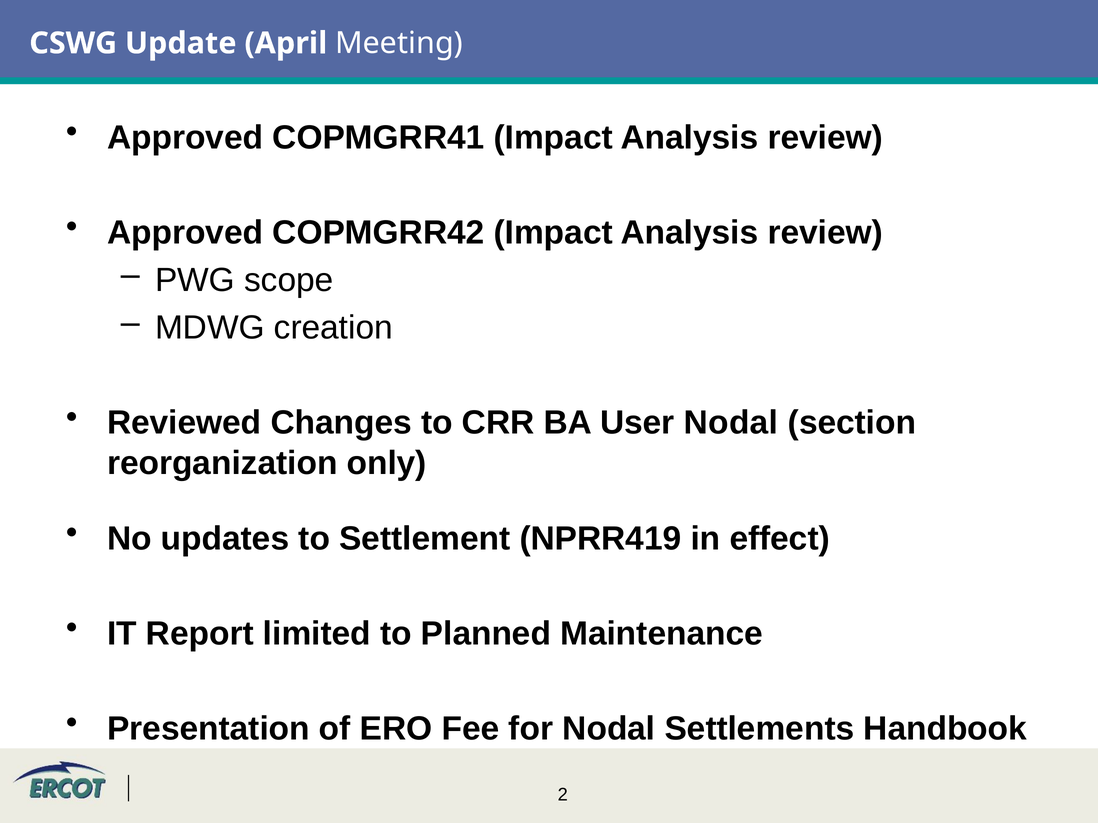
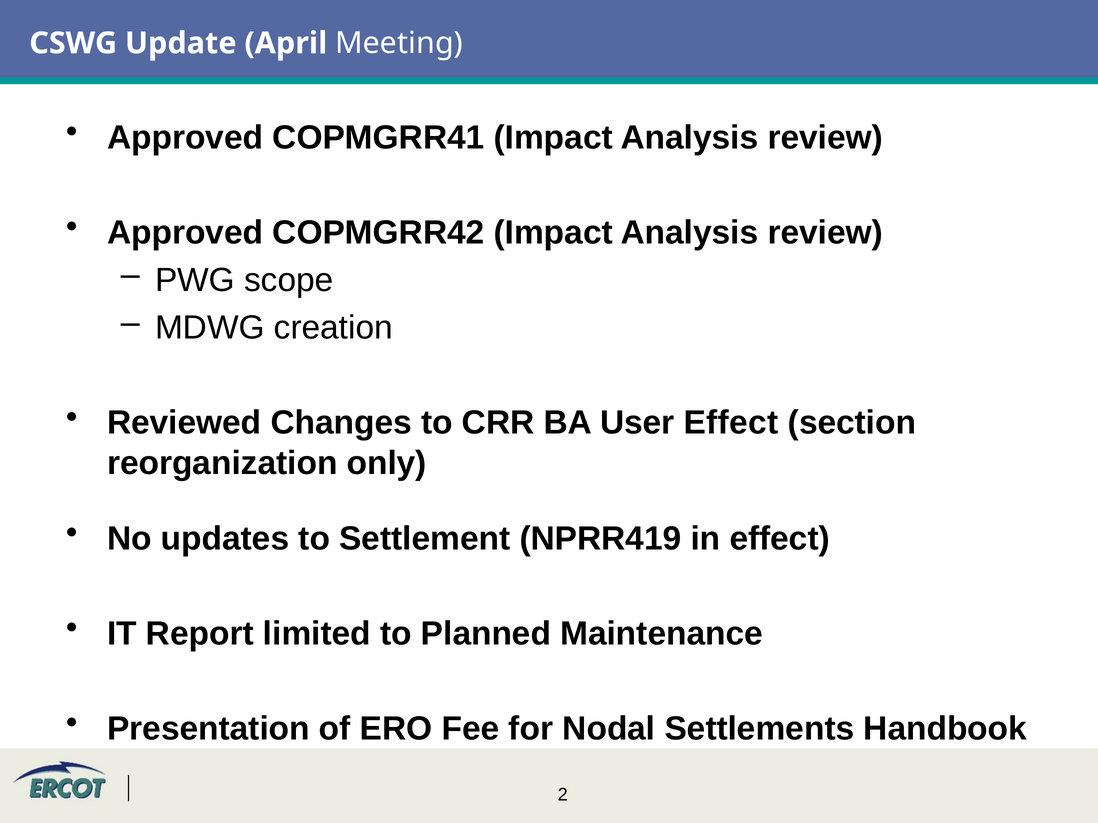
User Nodal: Nodal -> Effect
